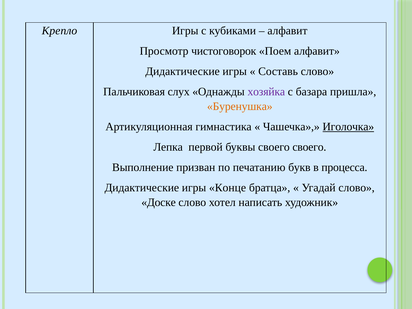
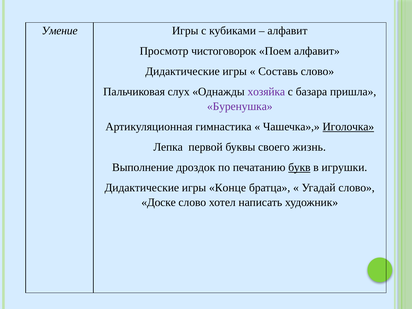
Крепло: Крепло -> Умение
Буренушка colour: orange -> purple
своего своего: своего -> жизнь
призван: призван -> дроздок
букв underline: none -> present
процесса: процесса -> игрушки
